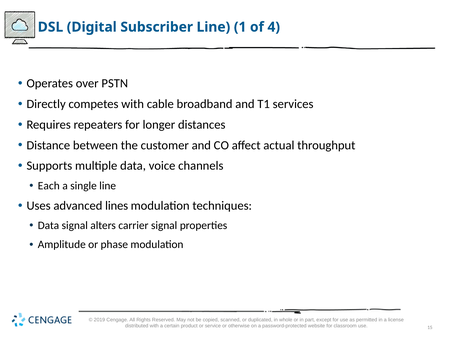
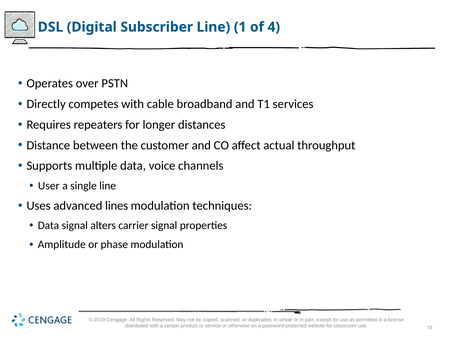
Each: Each -> User
